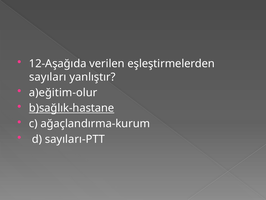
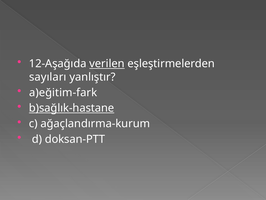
verilen underline: none -> present
a)eğitim-olur: a)eğitim-olur -> a)eğitim-fark
sayıları-PTT: sayıları-PTT -> doksan-PTT
